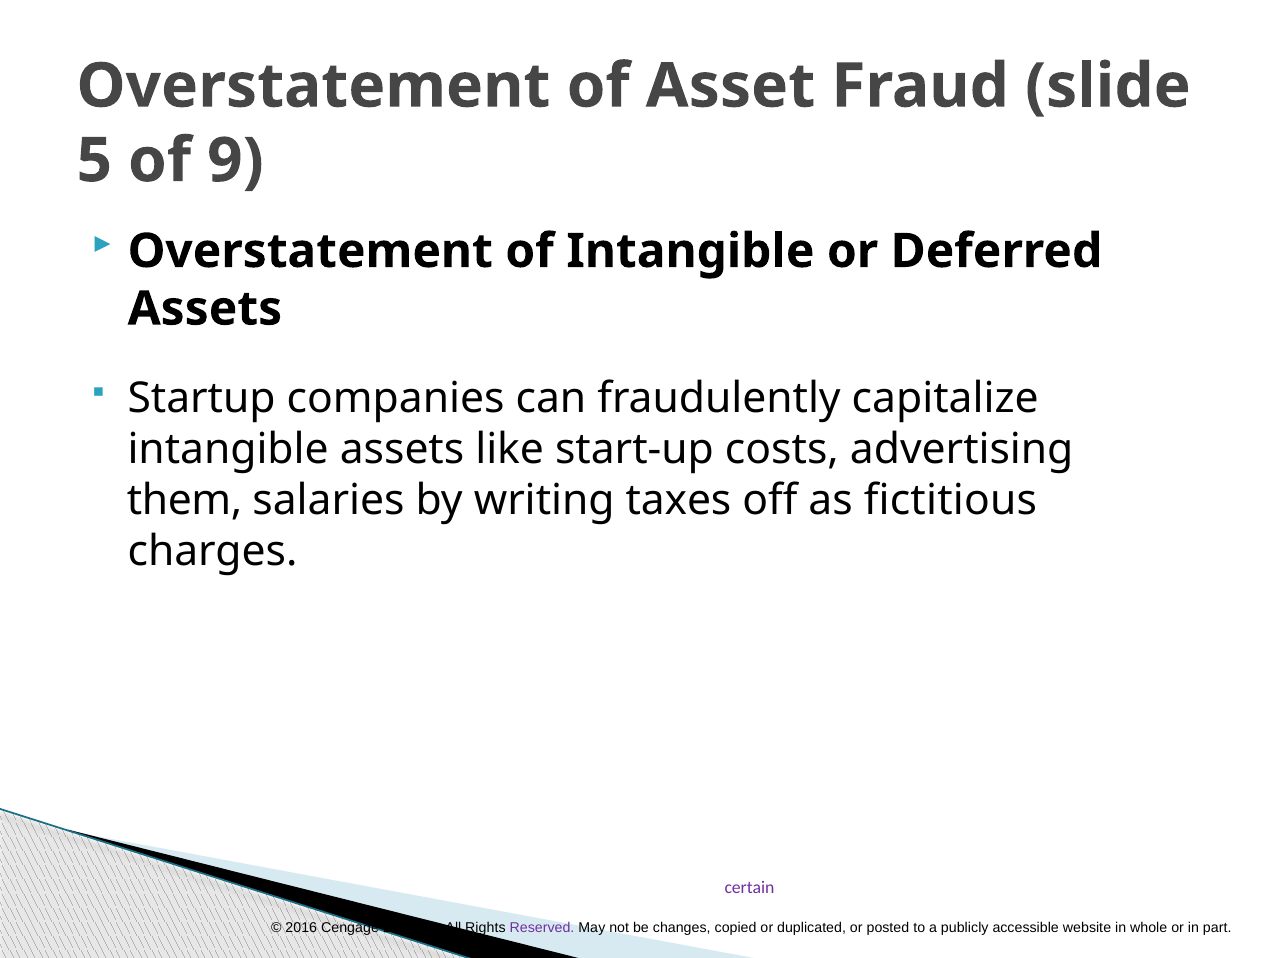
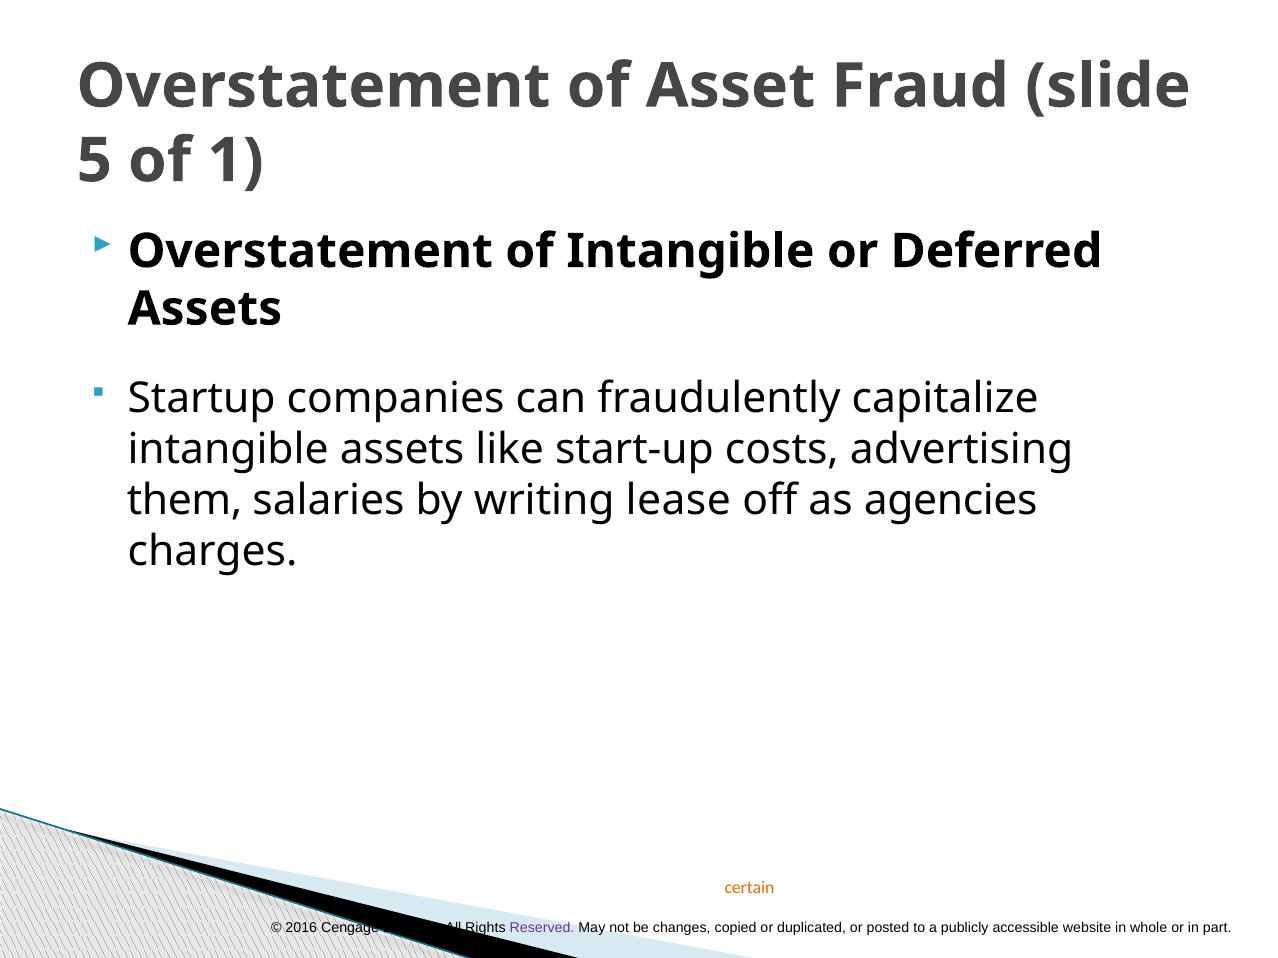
9: 9 -> 1
taxes: taxes -> lease
fictitious: fictitious -> agencies
certain colour: purple -> orange
